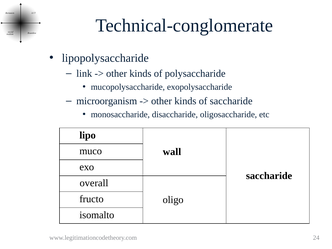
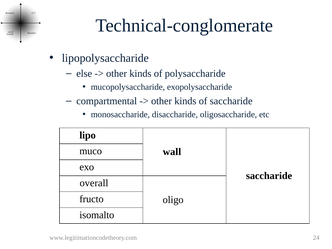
link: link -> else
microorganism: microorganism -> compartmental
